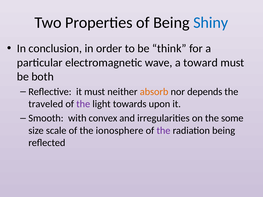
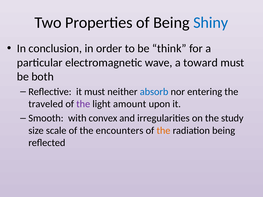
absorb colour: orange -> blue
depends: depends -> entering
towards: towards -> amount
some: some -> study
ionosphere: ionosphere -> encounters
the at (163, 131) colour: purple -> orange
